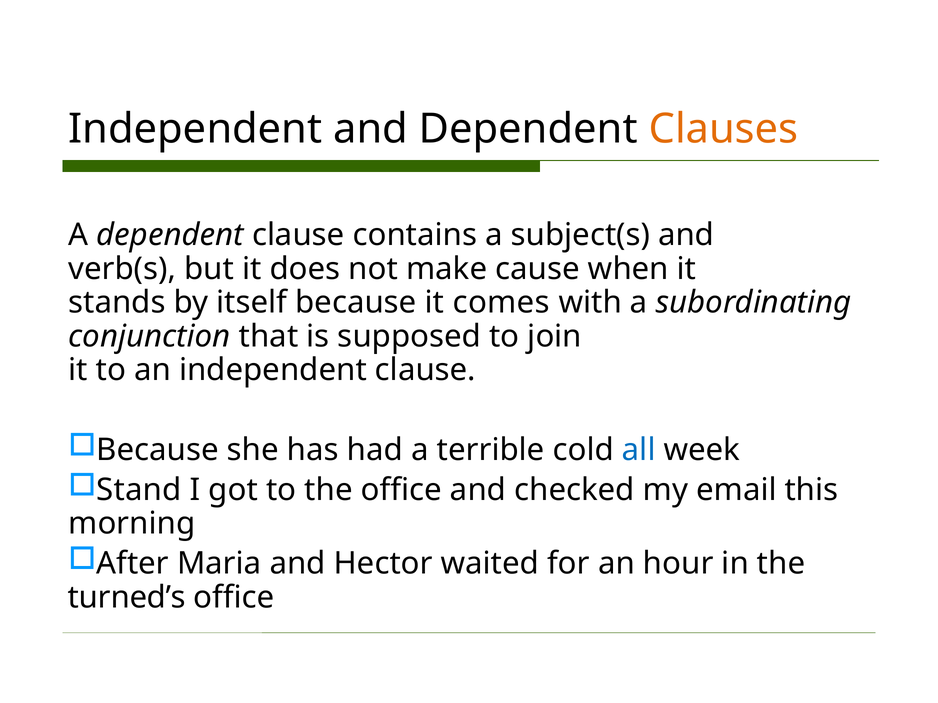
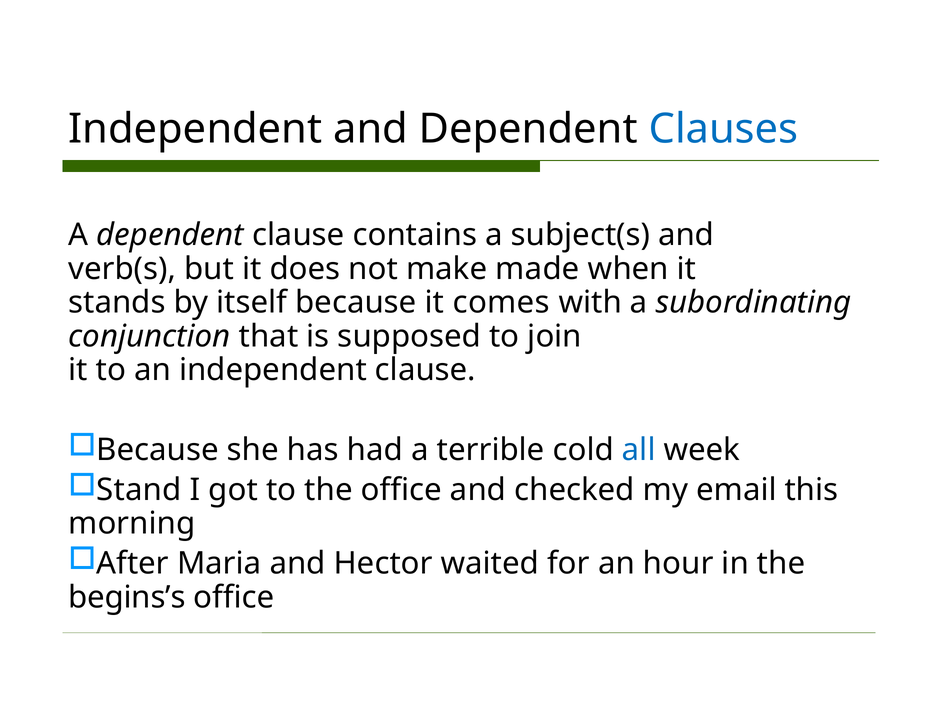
Clauses colour: orange -> blue
cause: cause -> made
turned’s: turned’s -> begins’s
